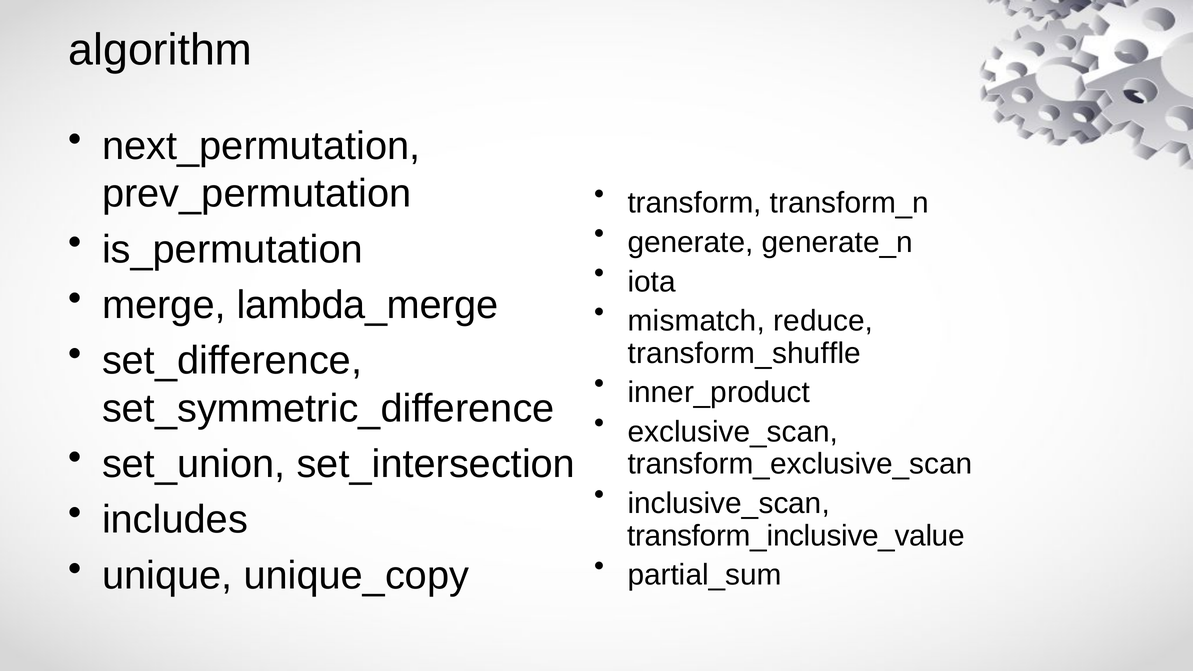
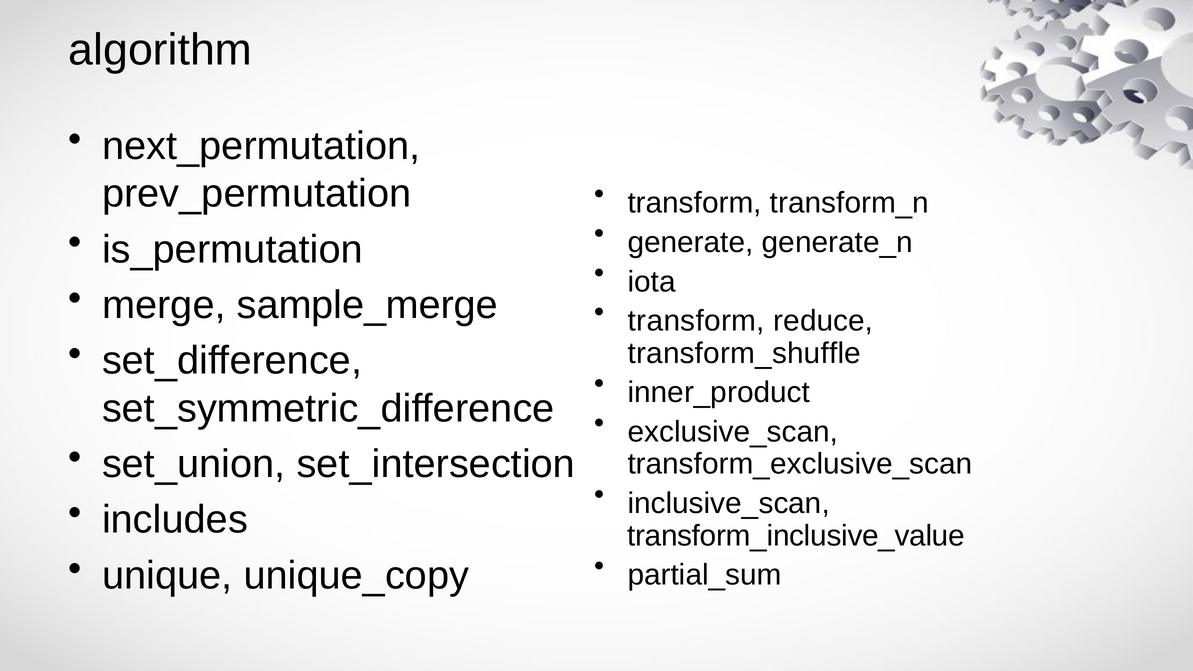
lambda_merge: lambda_merge -> sample_merge
mismatch at (696, 321): mismatch -> transform
